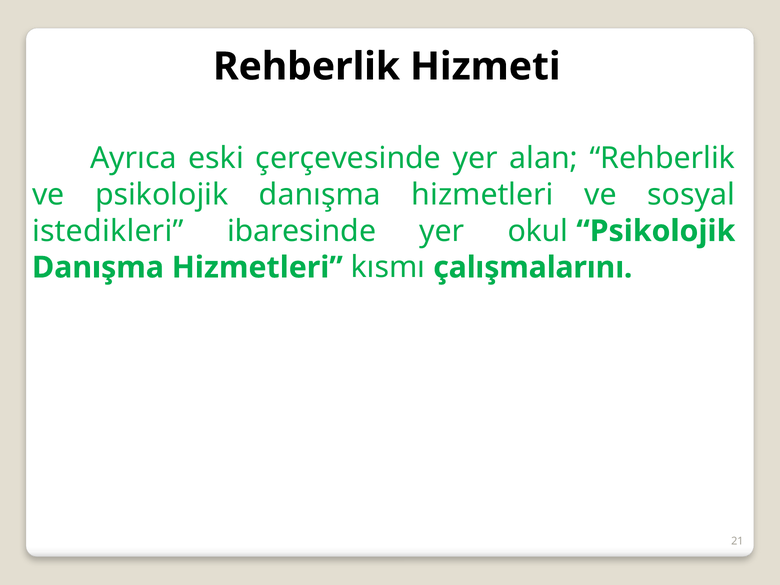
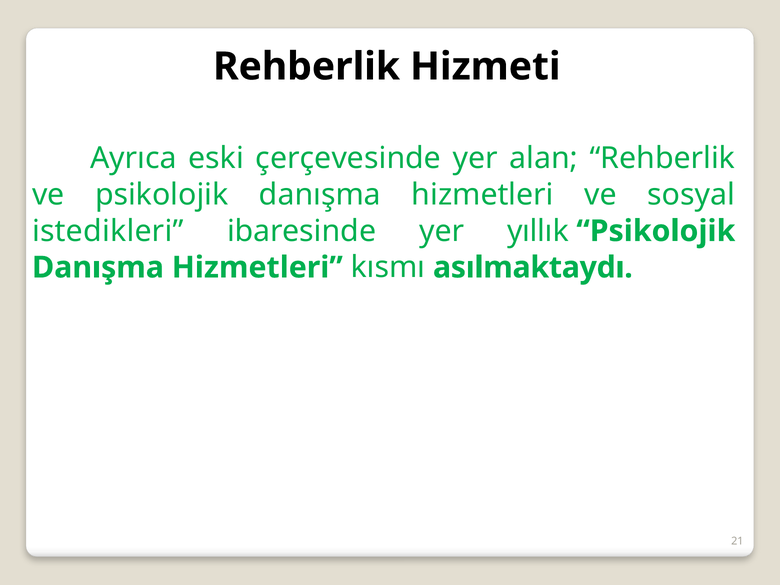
okul: okul -> yıllık
çalışmalarını: çalışmalarını -> asılmaktaydı
